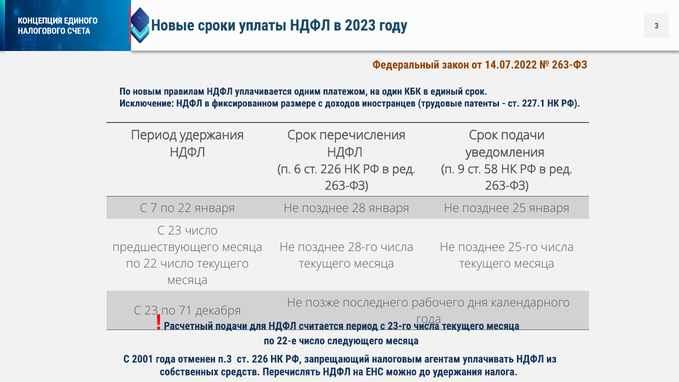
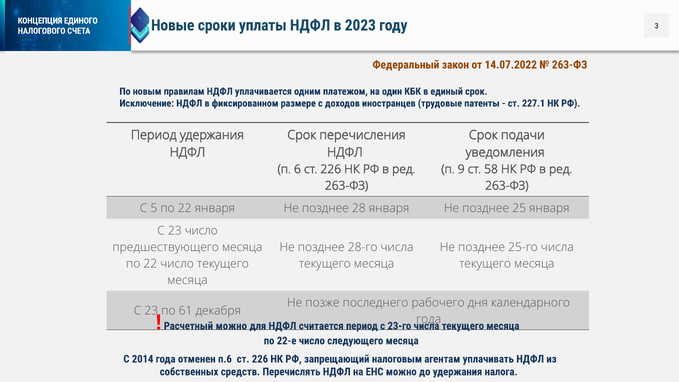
7: 7 -> 5
71: 71 -> 61
Расчетный подачи: подачи -> можно
2001: 2001 -> 2014
п.3: п.3 -> п.6
